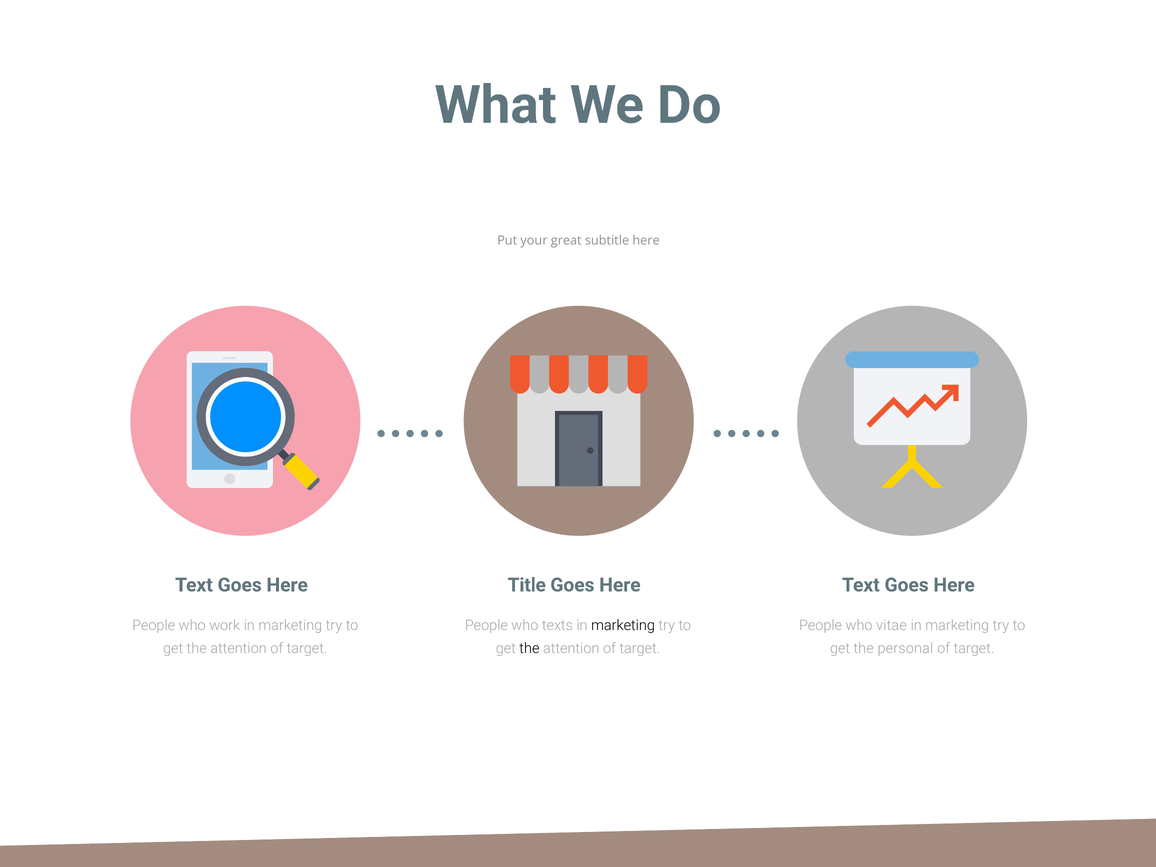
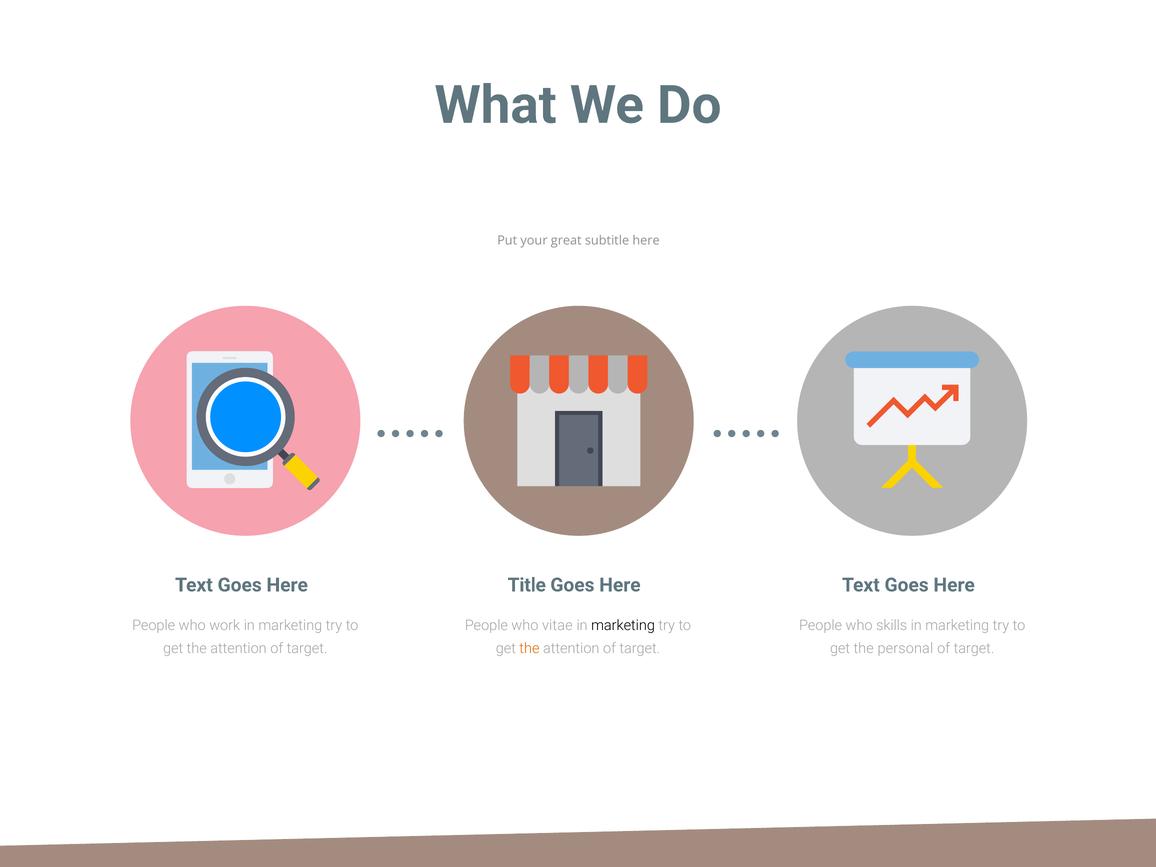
texts: texts -> vitae
vitae: vitae -> skills
the at (529, 648) colour: black -> orange
